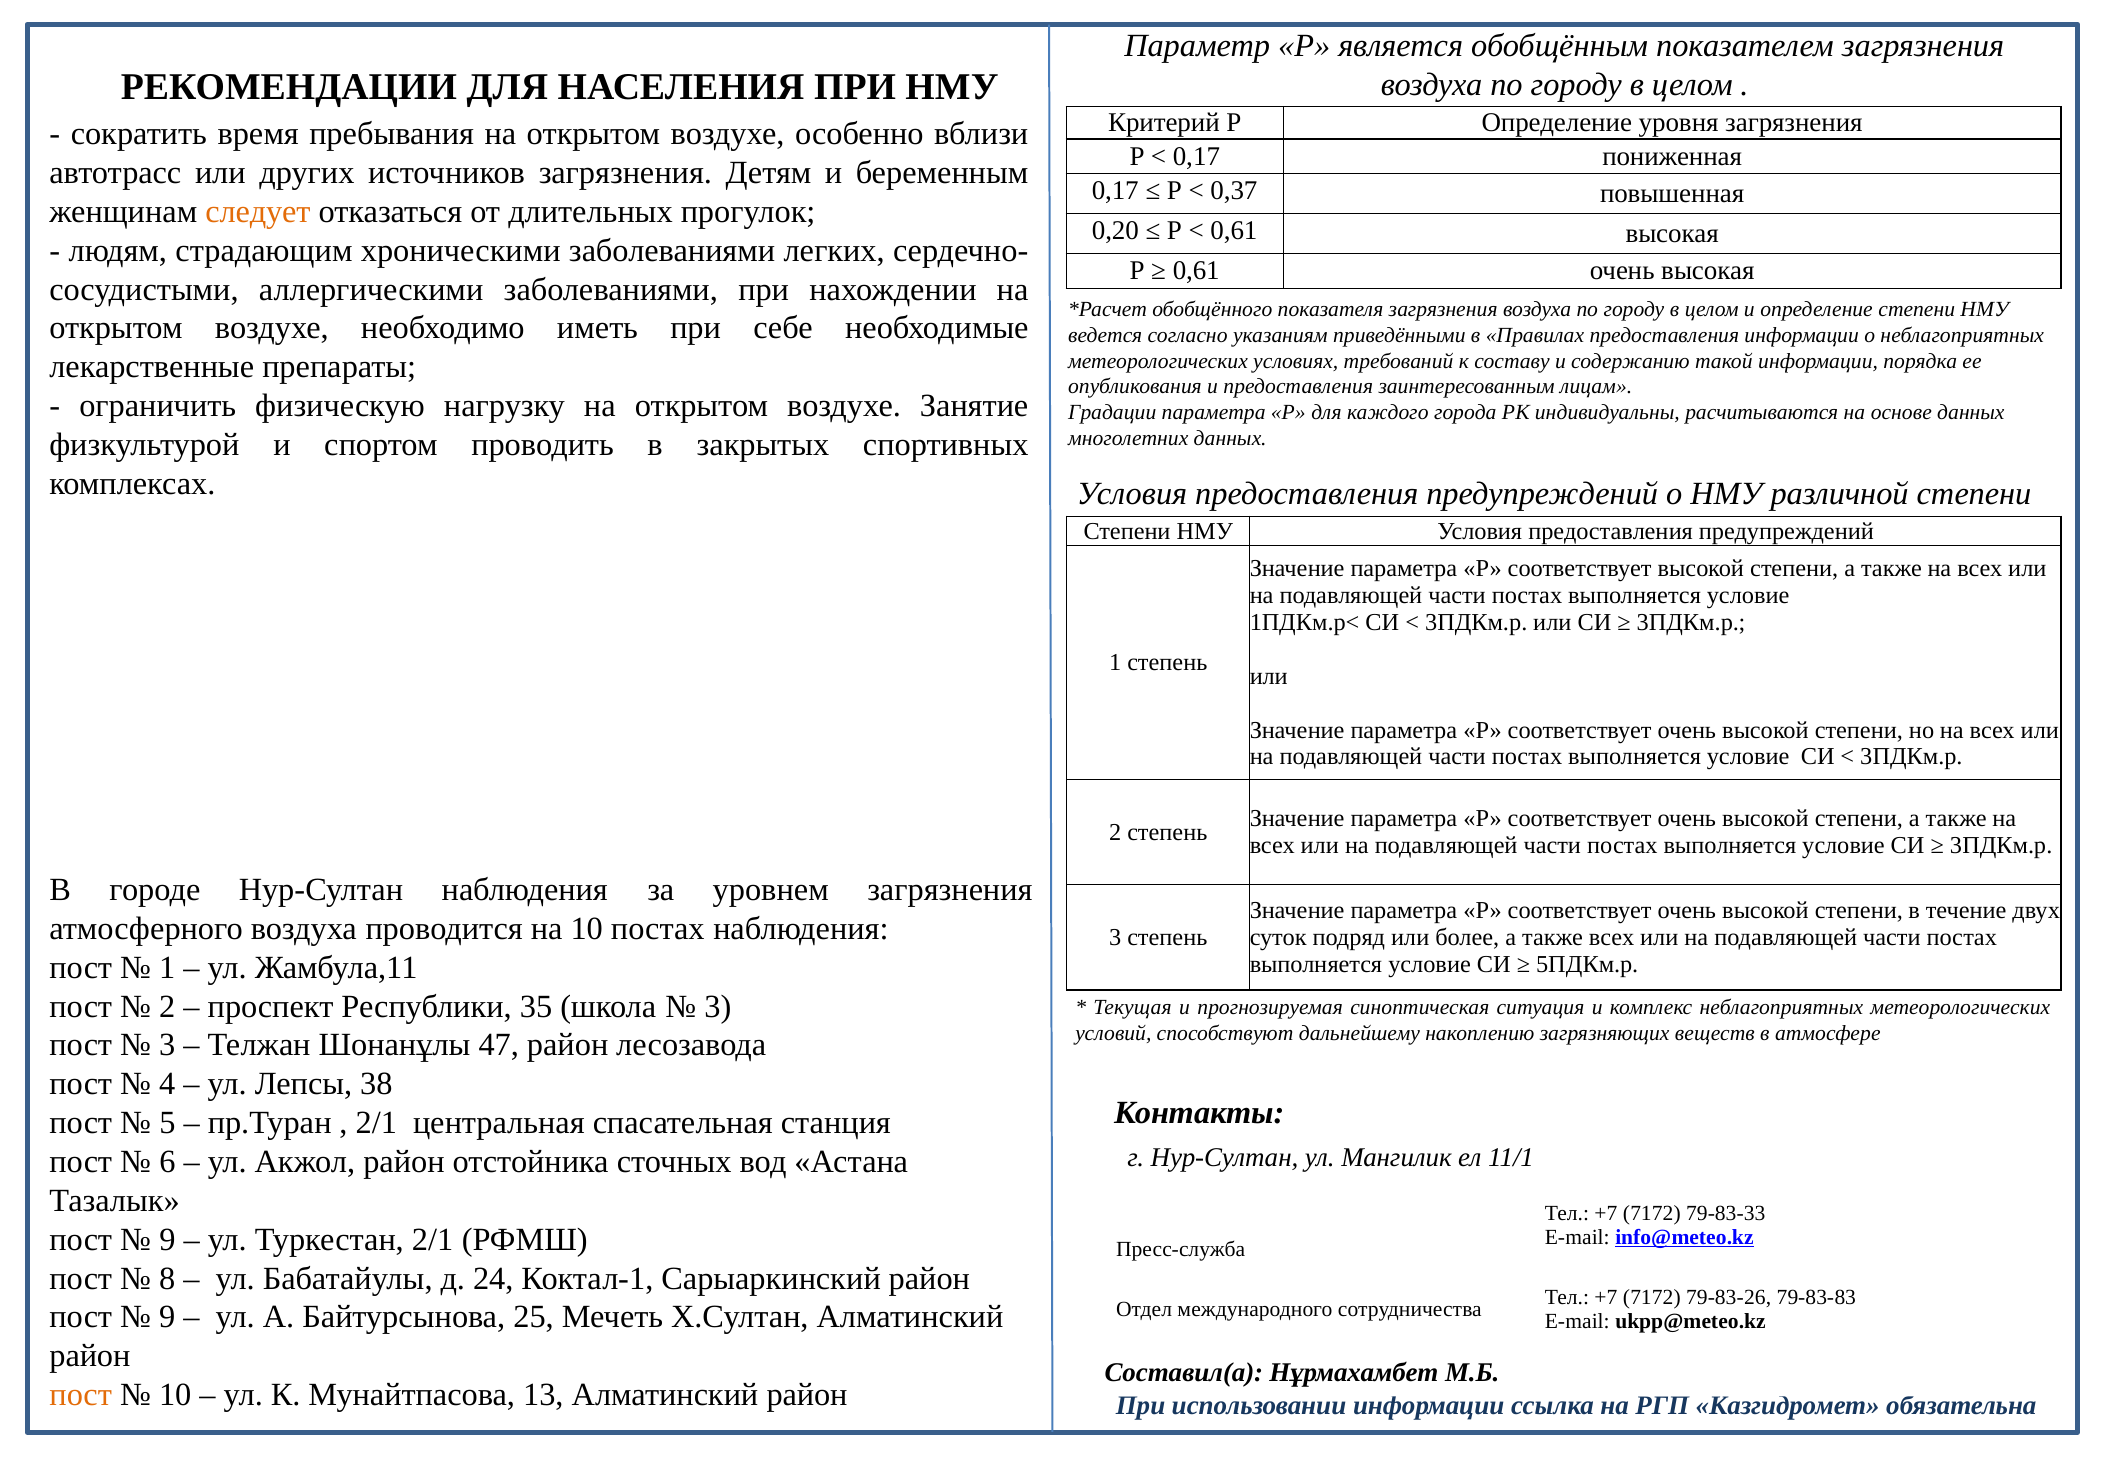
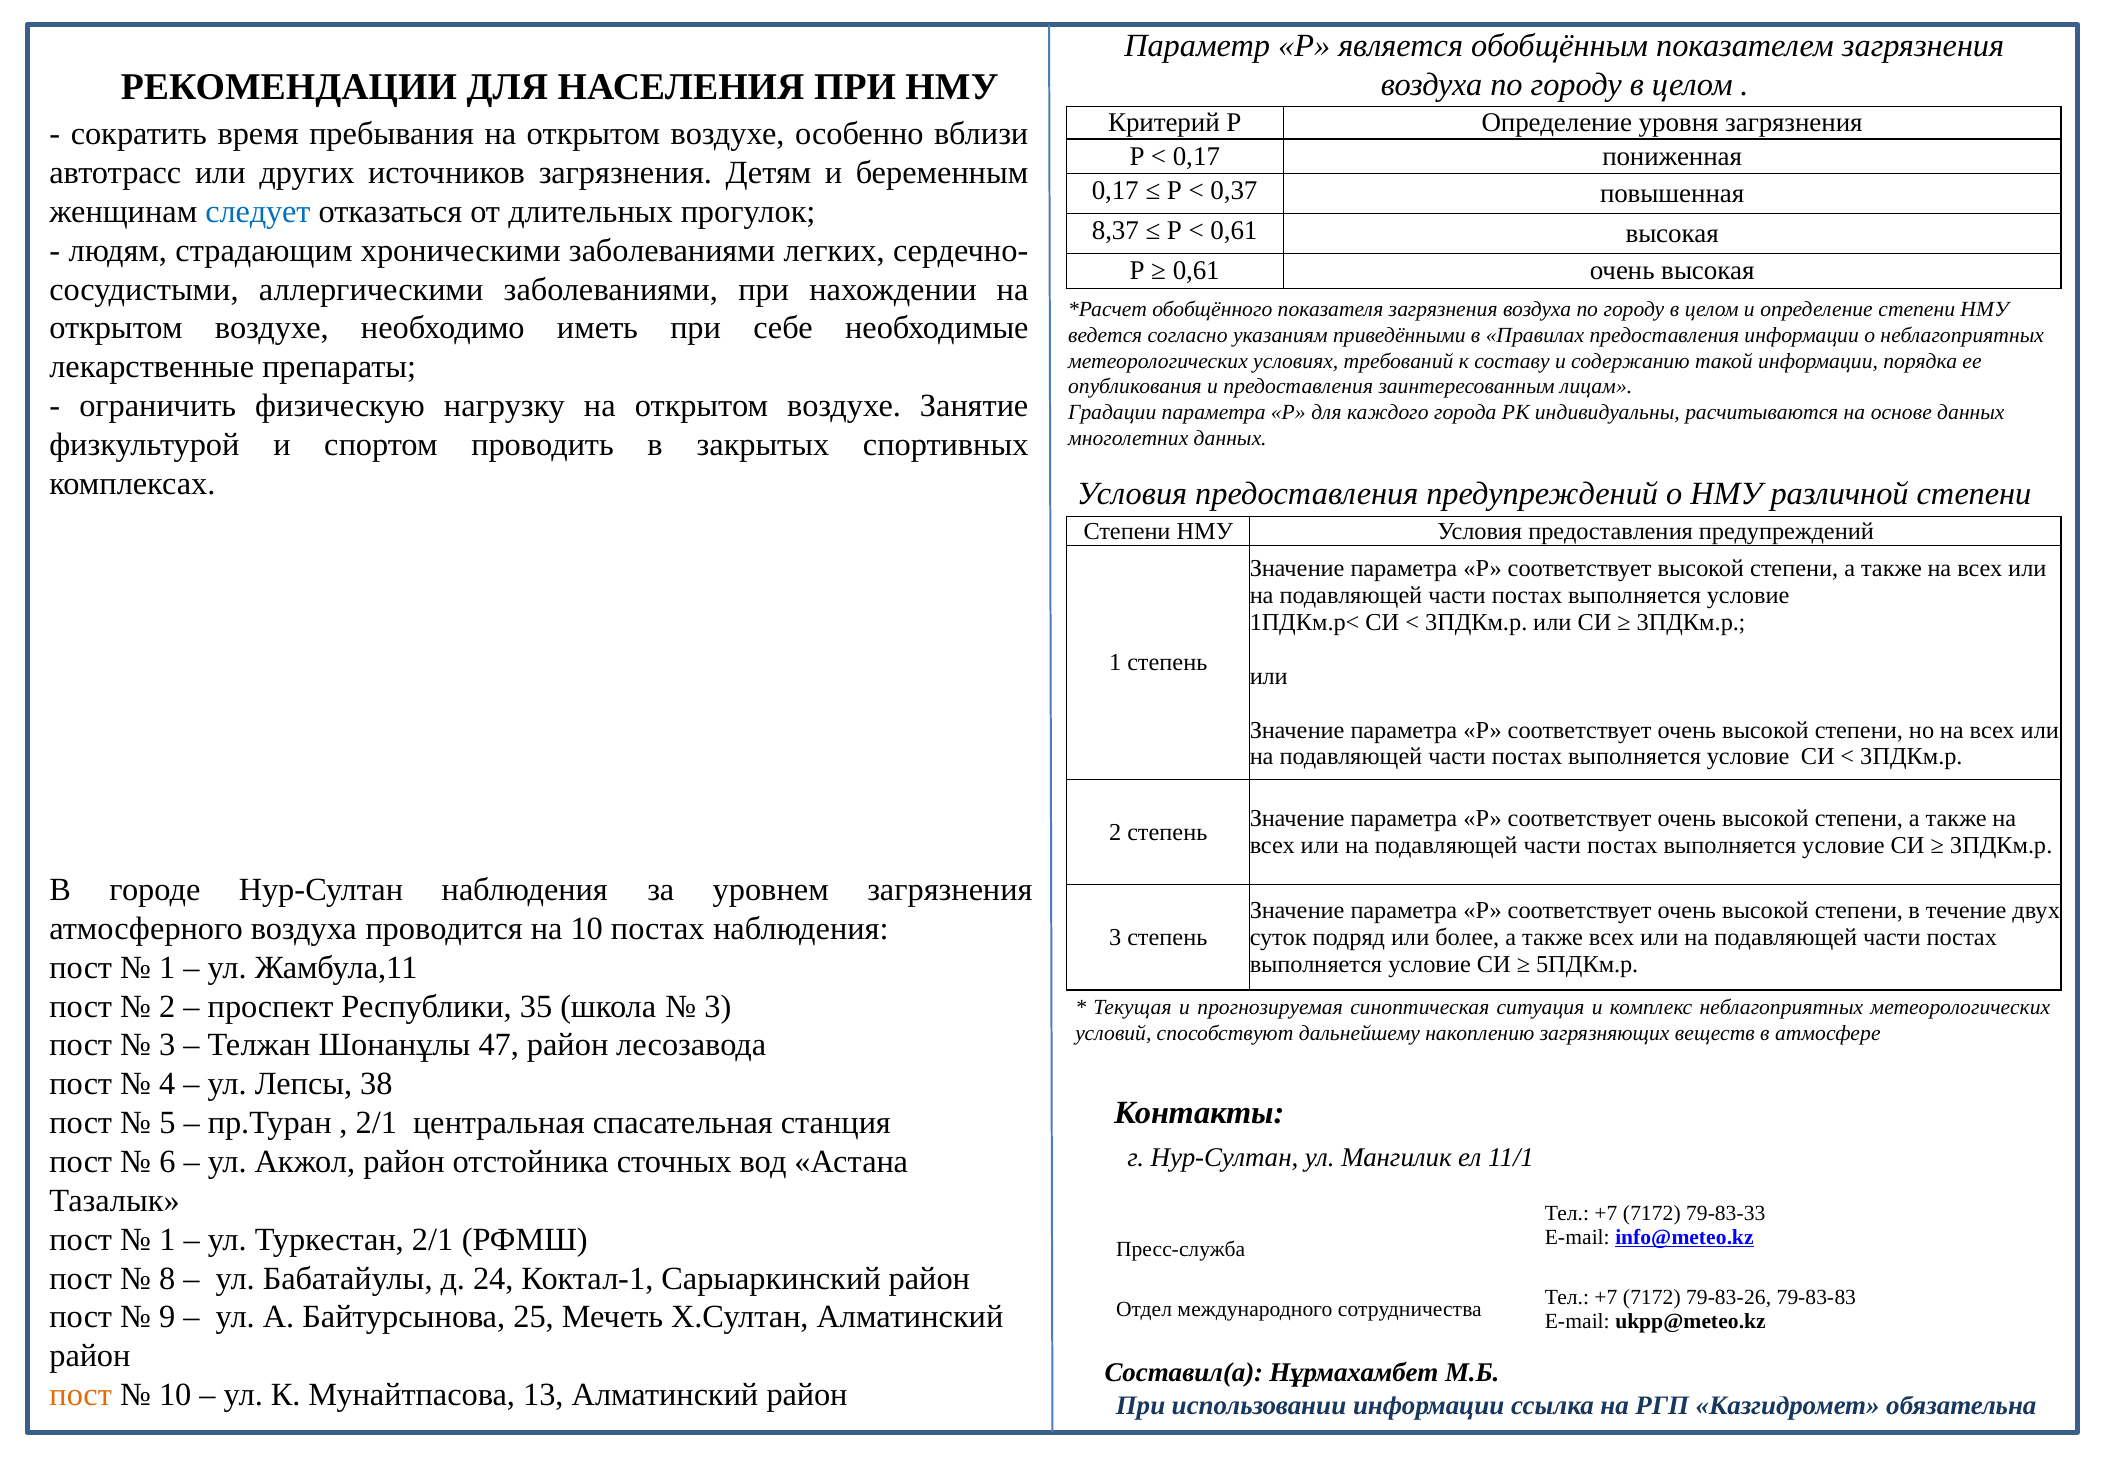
следует colour: orange -> blue
0,20: 0,20 -> 8,37
9 at (167, 1240): 9 -> 1
